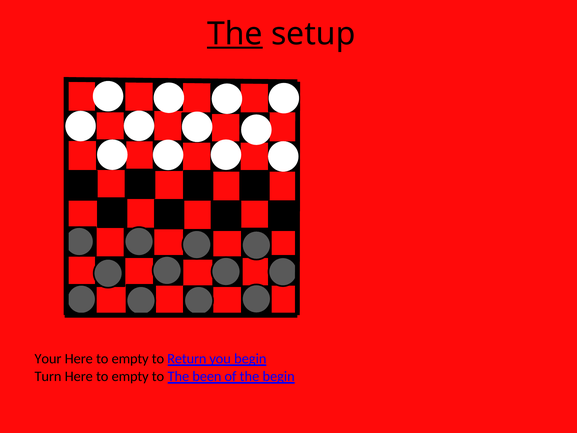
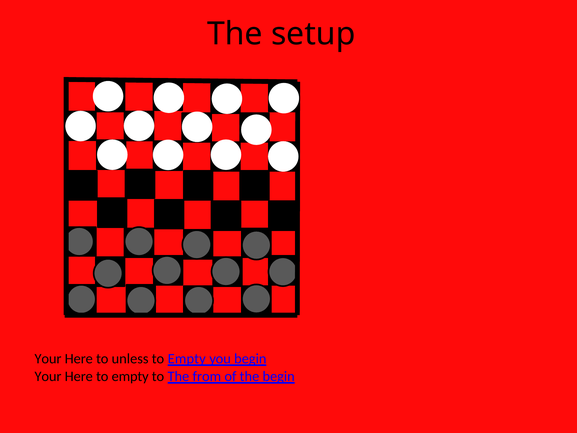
The at (235, 34) underline: present -> none
empty at (130, 359): empty -> unless
Return at (187, 359): Return -> Empty
Turn at (48, 376): Turn -> Your
been: been -> from
